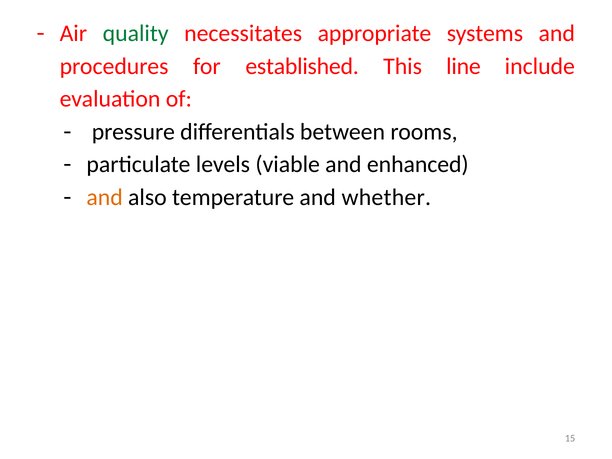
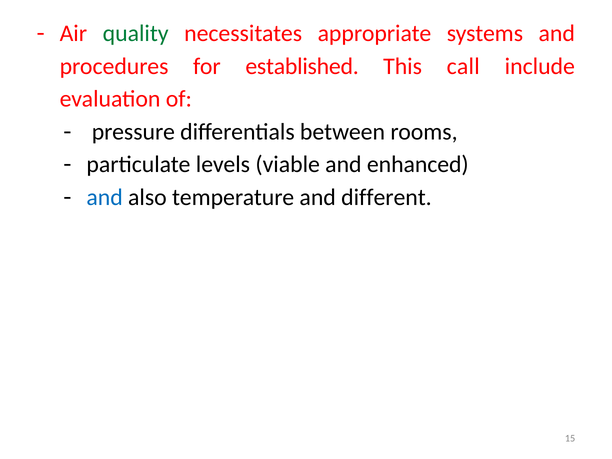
line: line -> call
and at (105, 197) colour: orange -> blue
whether: whether -> different
